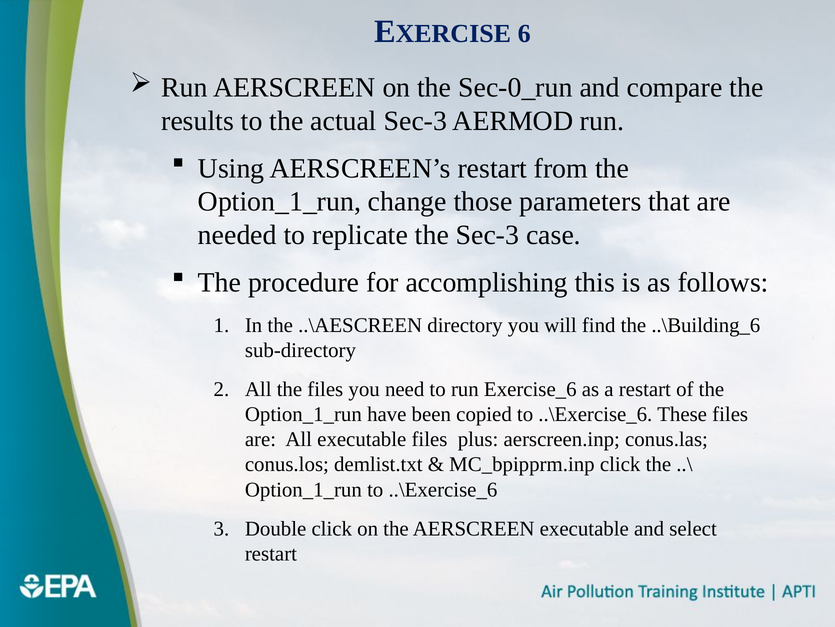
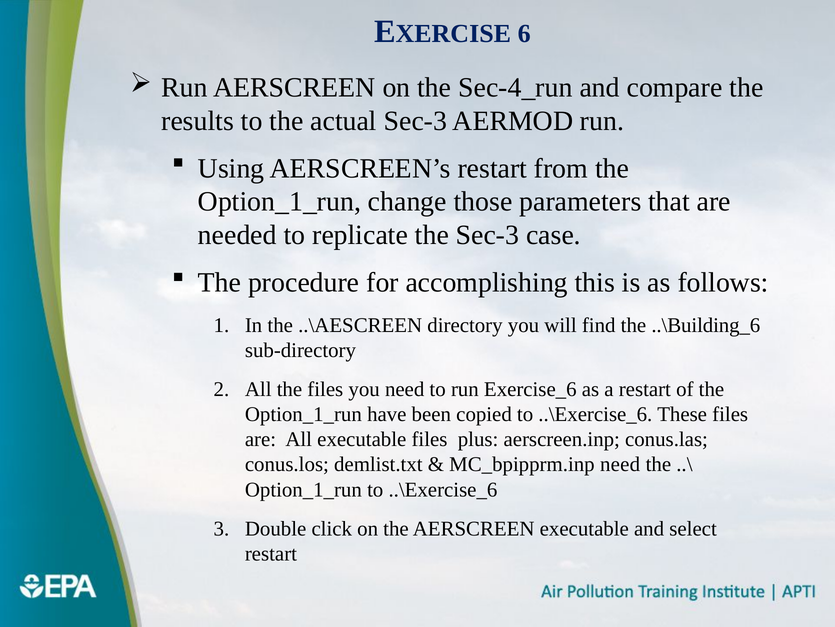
Sec-0_run: Sec-0_run -> Sec-4_run
MC_bpipprm.inp click: click -> need
